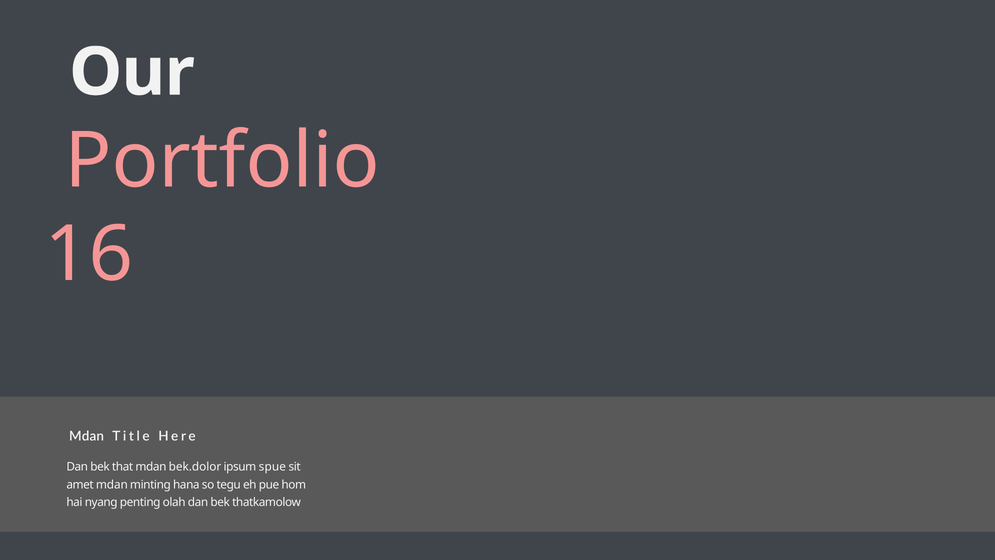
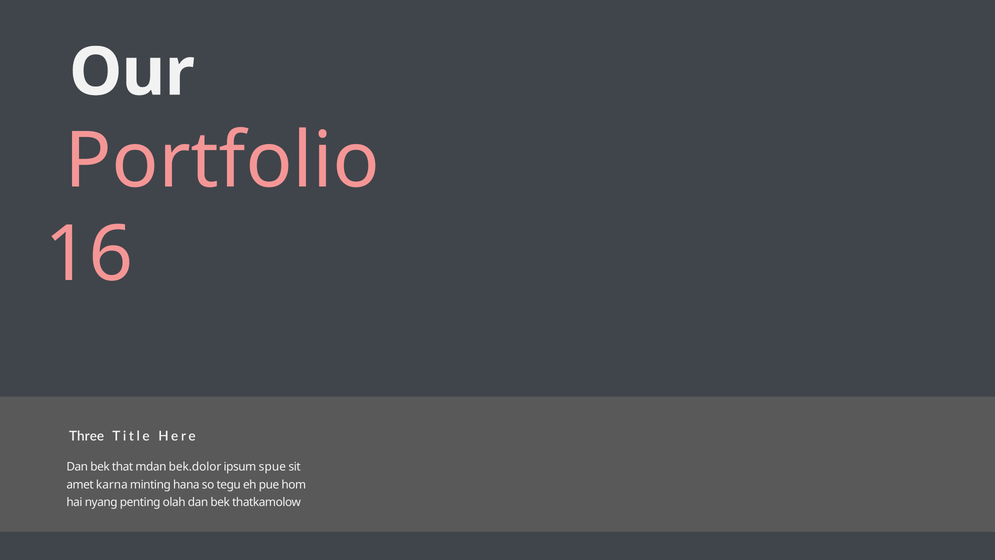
Mdan at (87, 436): Mdan -> Three
amet mdan: mdan -> karna
